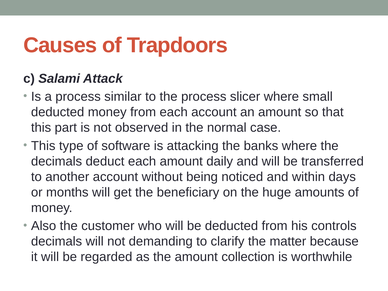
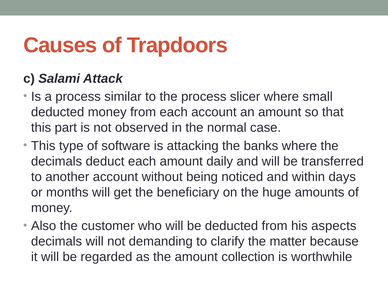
controls: controls -> aspects
